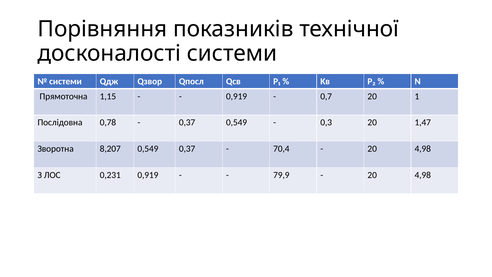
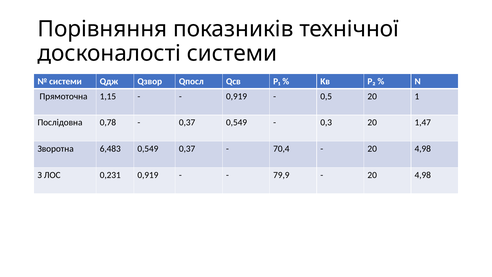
0,7: 0,7 -> 0,5
8,207: 8,207 -> 6,483
